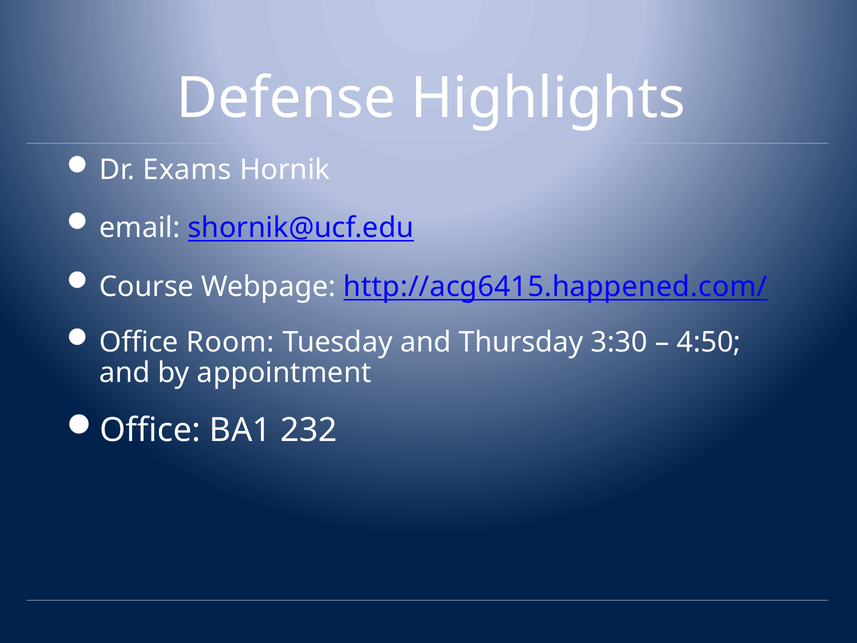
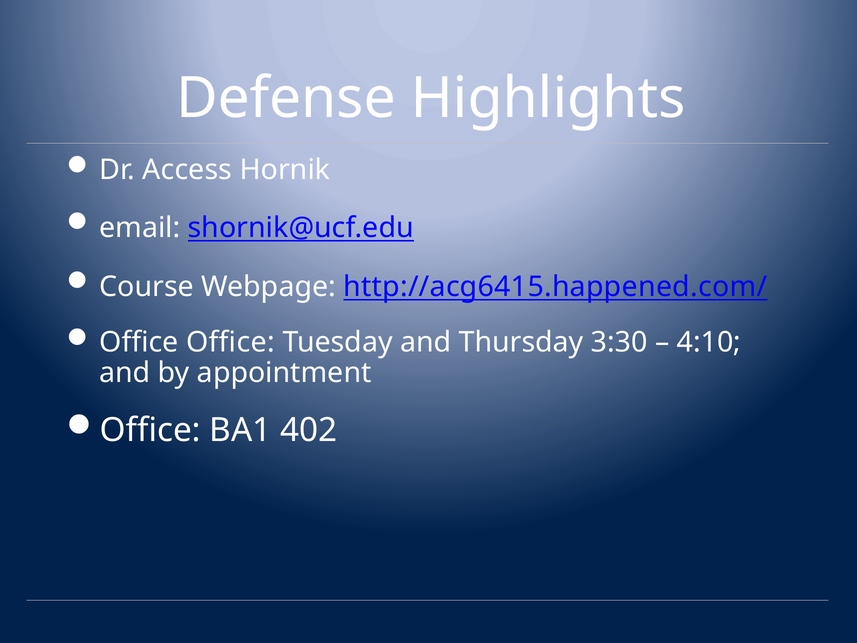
Exams: Exams -> Access
Office Room: Room -> Office
4:50: 4:50 -> 4:10
232: 232 -> 402
